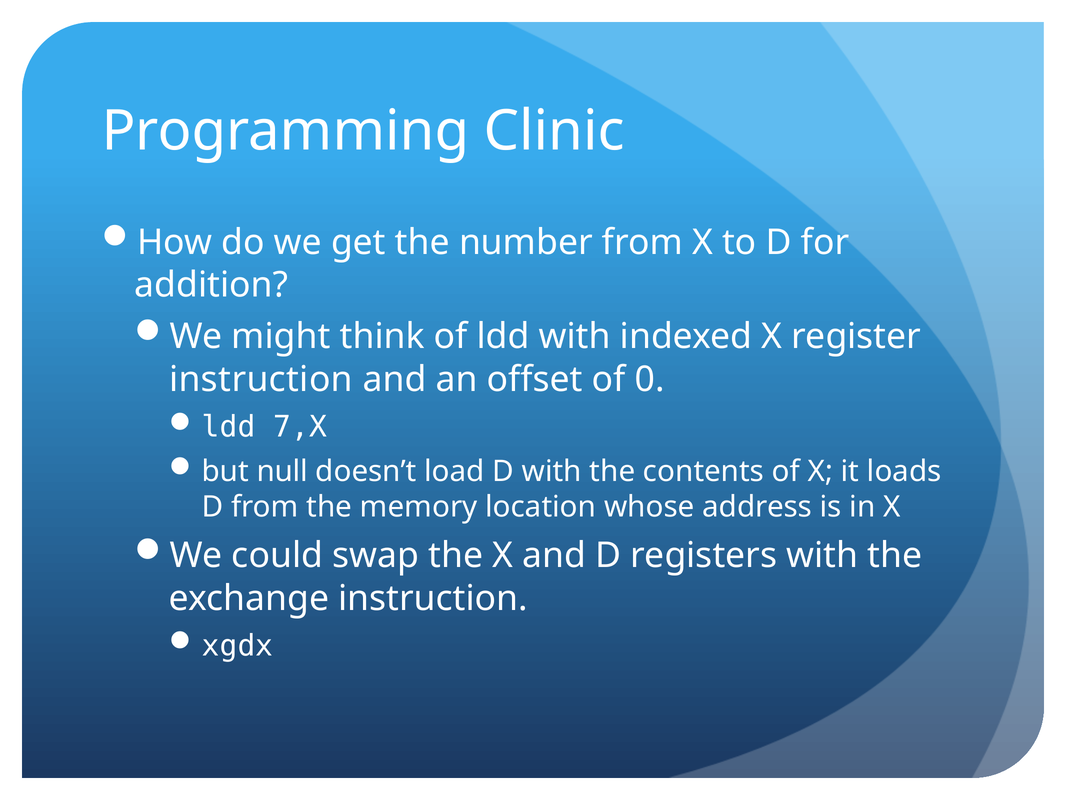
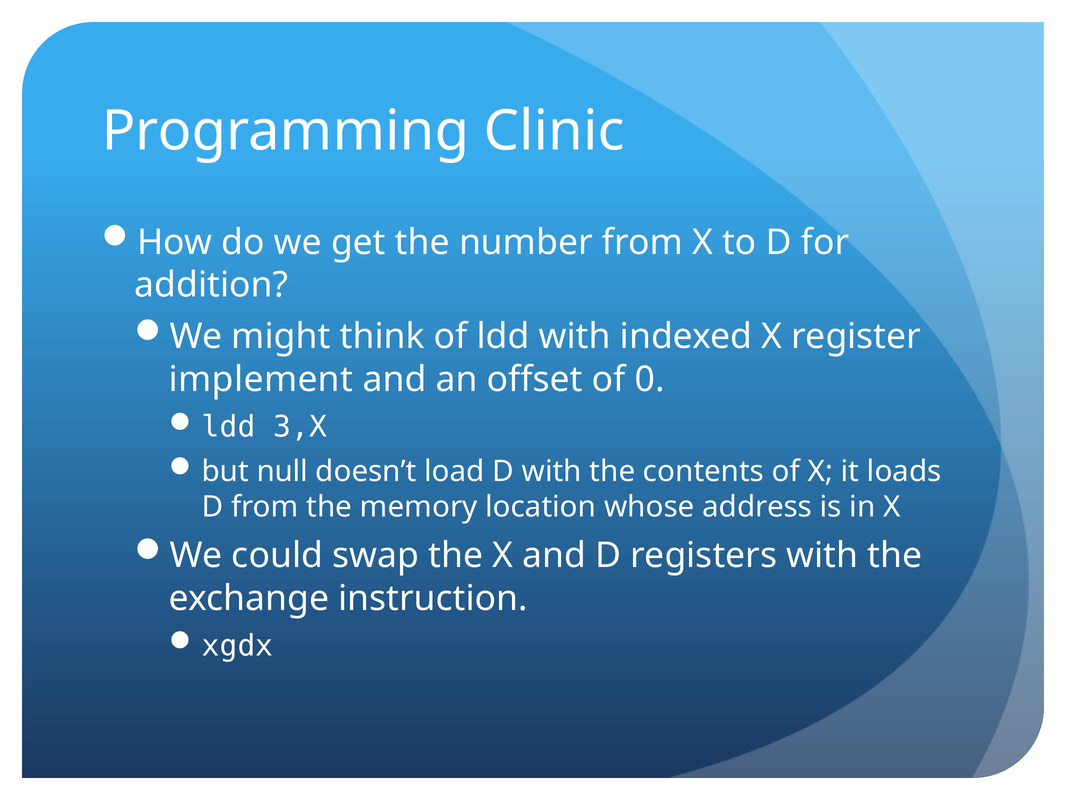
instruction at (261, 379): instruction -> implement
7,X: 7,X -> 3,X
